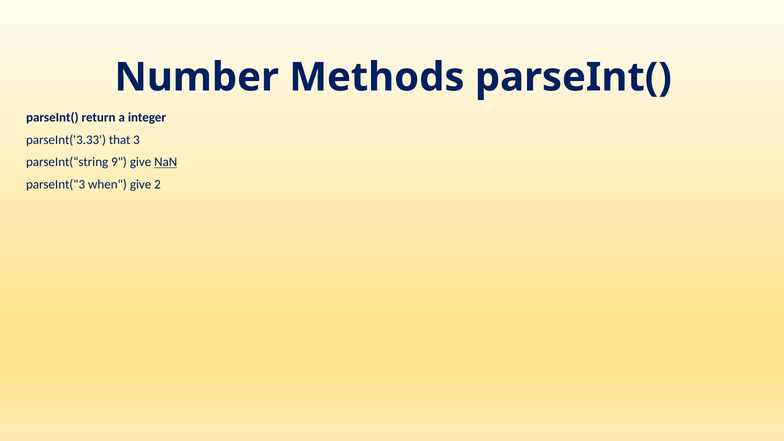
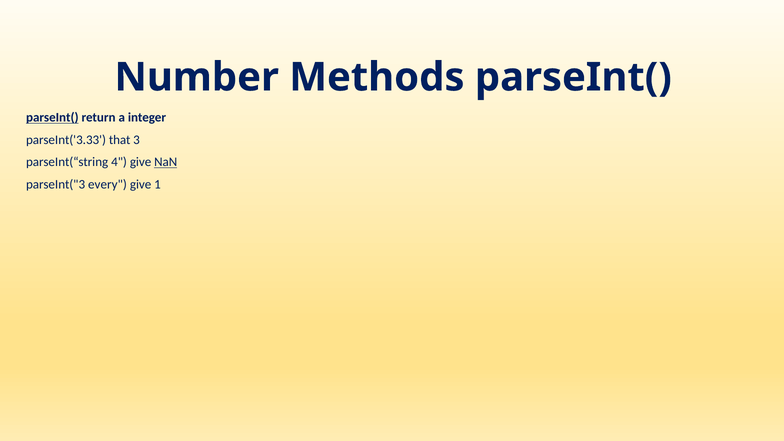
parseInt( at (52, 118) underline: none -> present
9: 9 -> 4
when: when -> every
2: 2 -> 1
